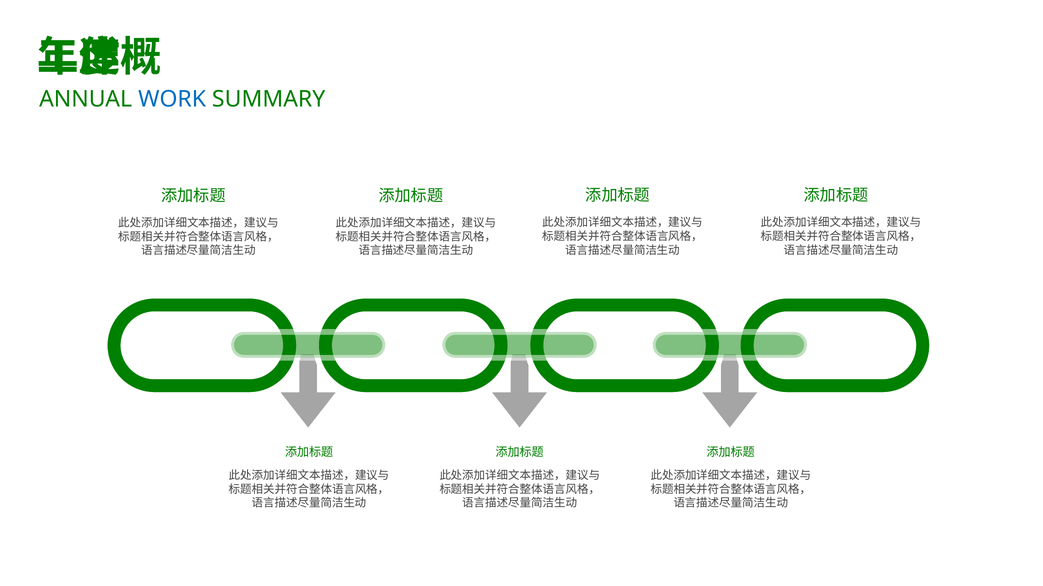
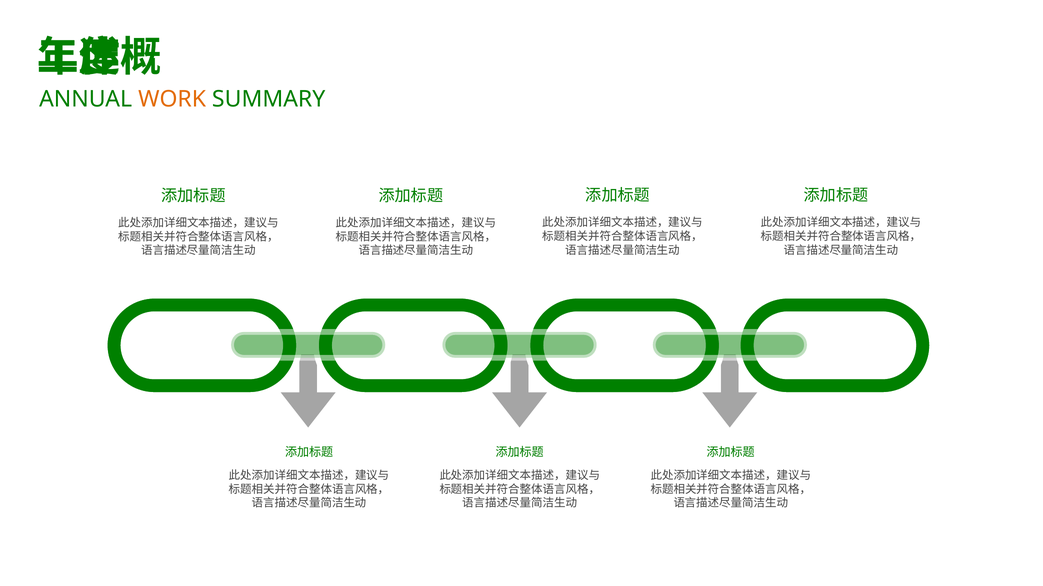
WORK colour: blue -> orange
